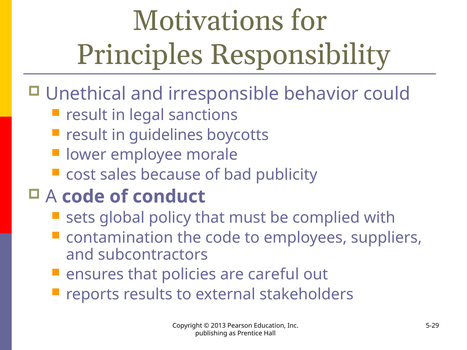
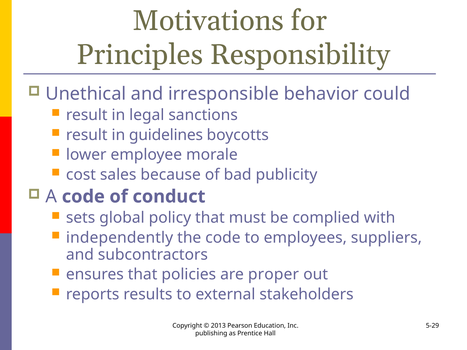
contamination: contamination -> independently
careful: careful -> proper
